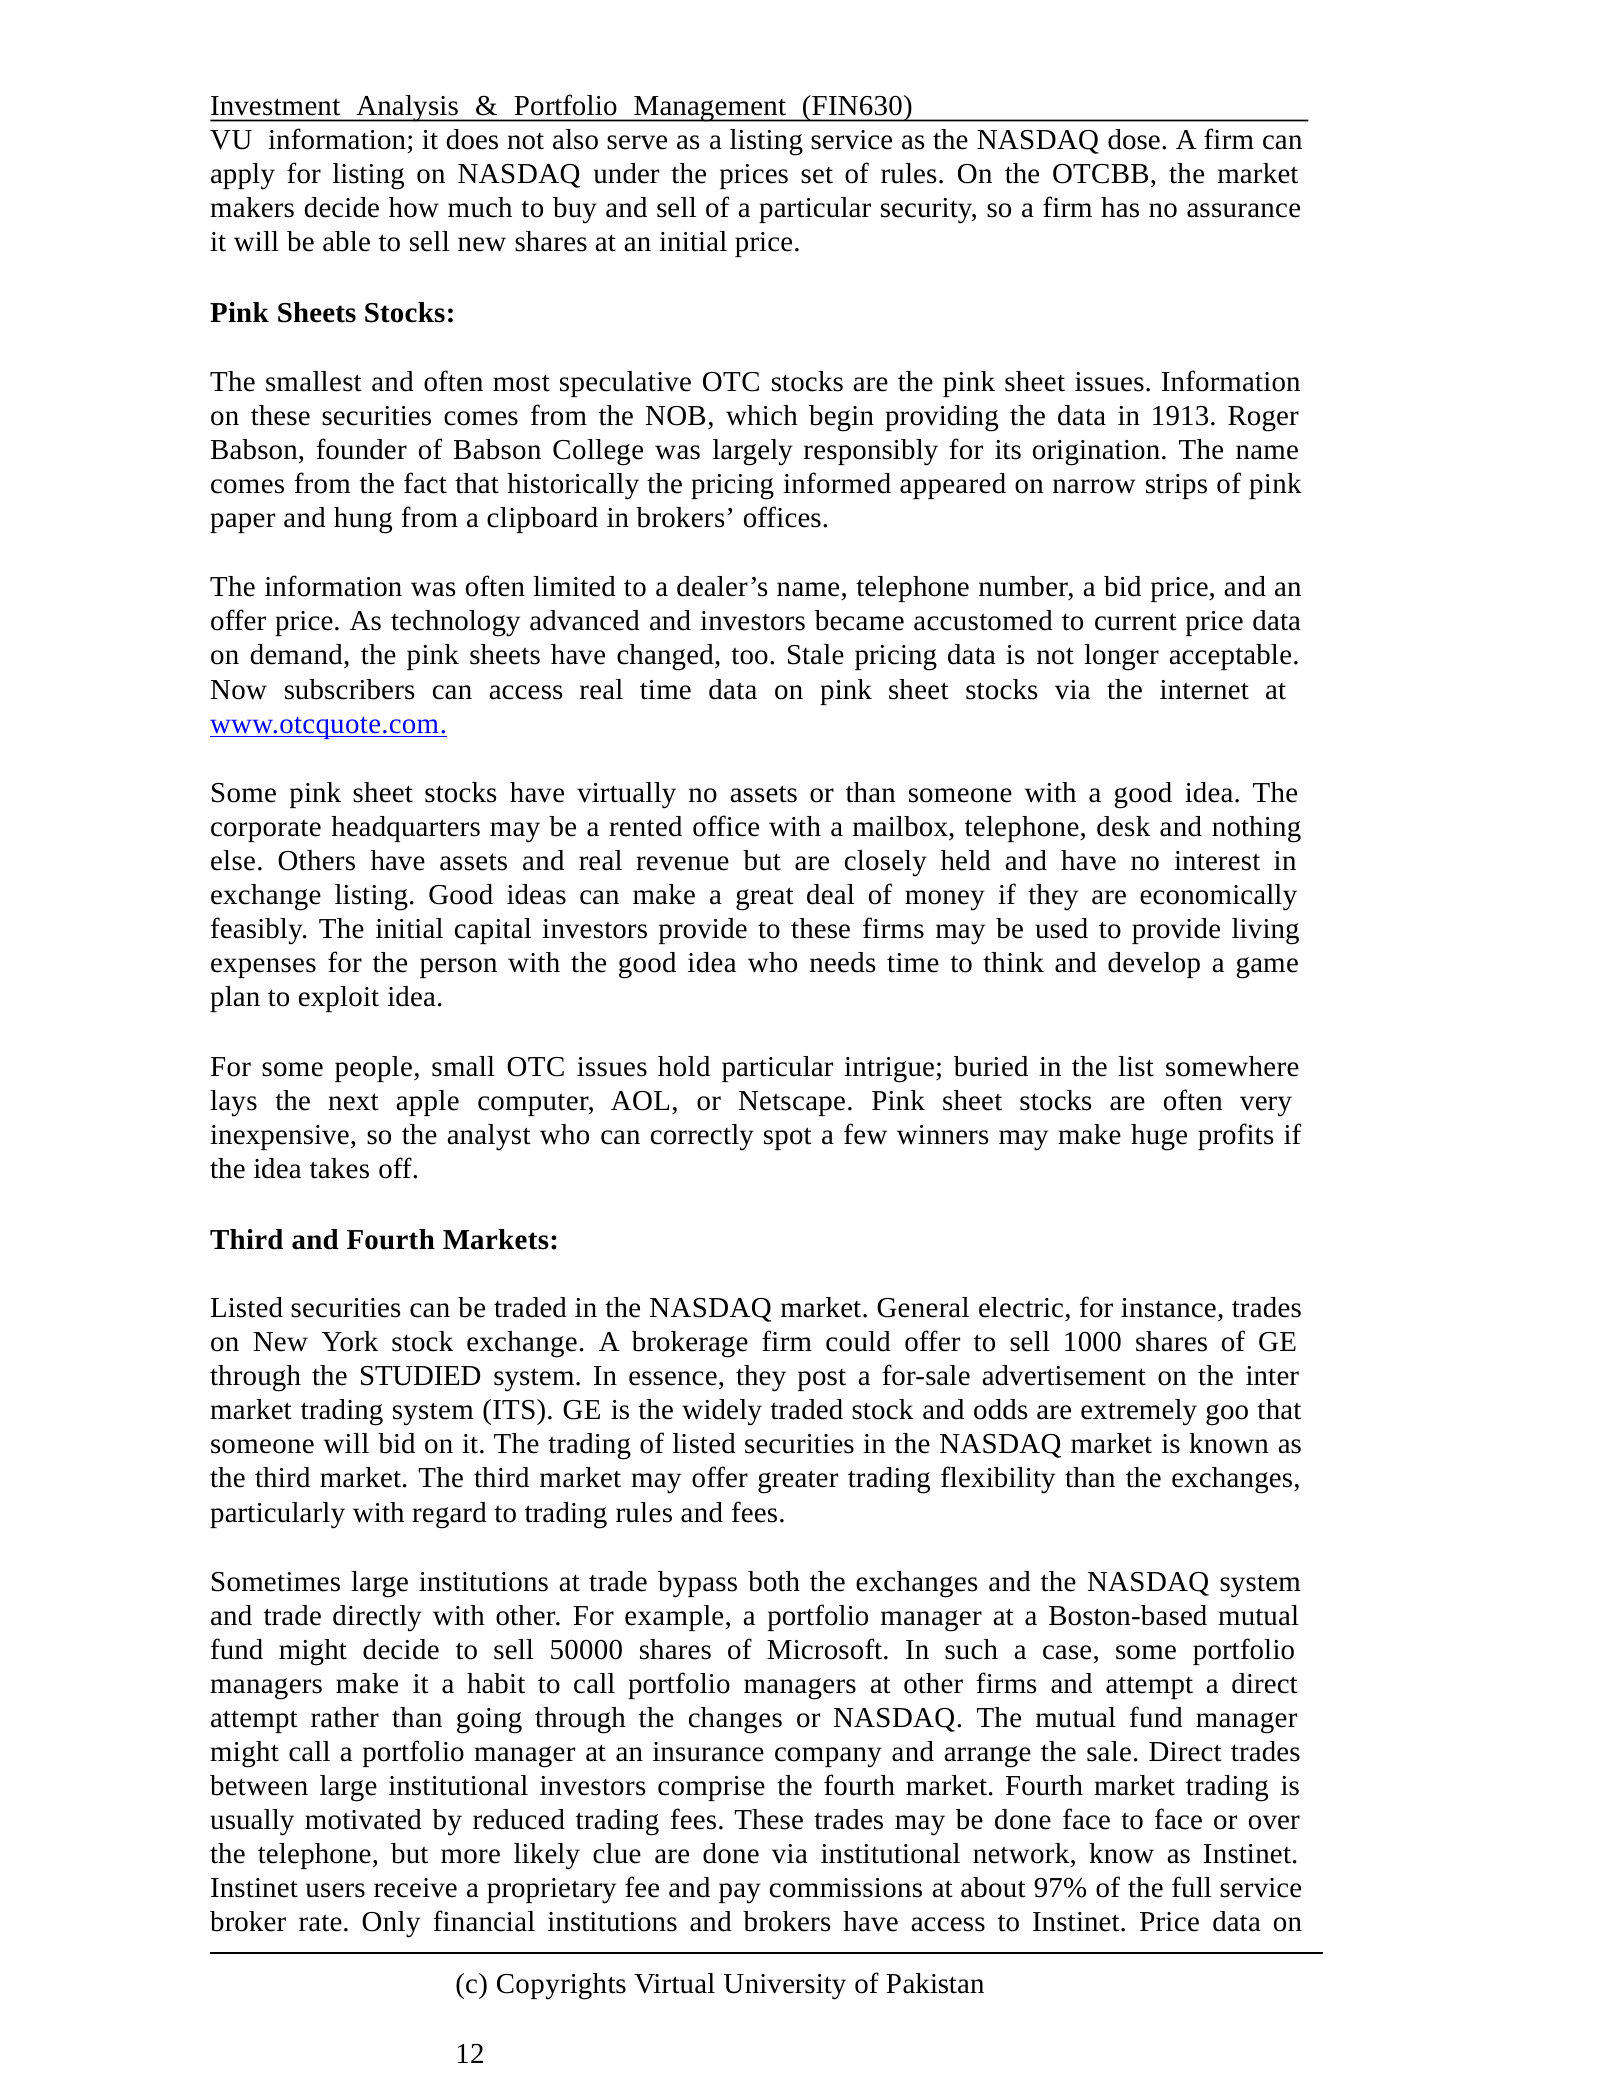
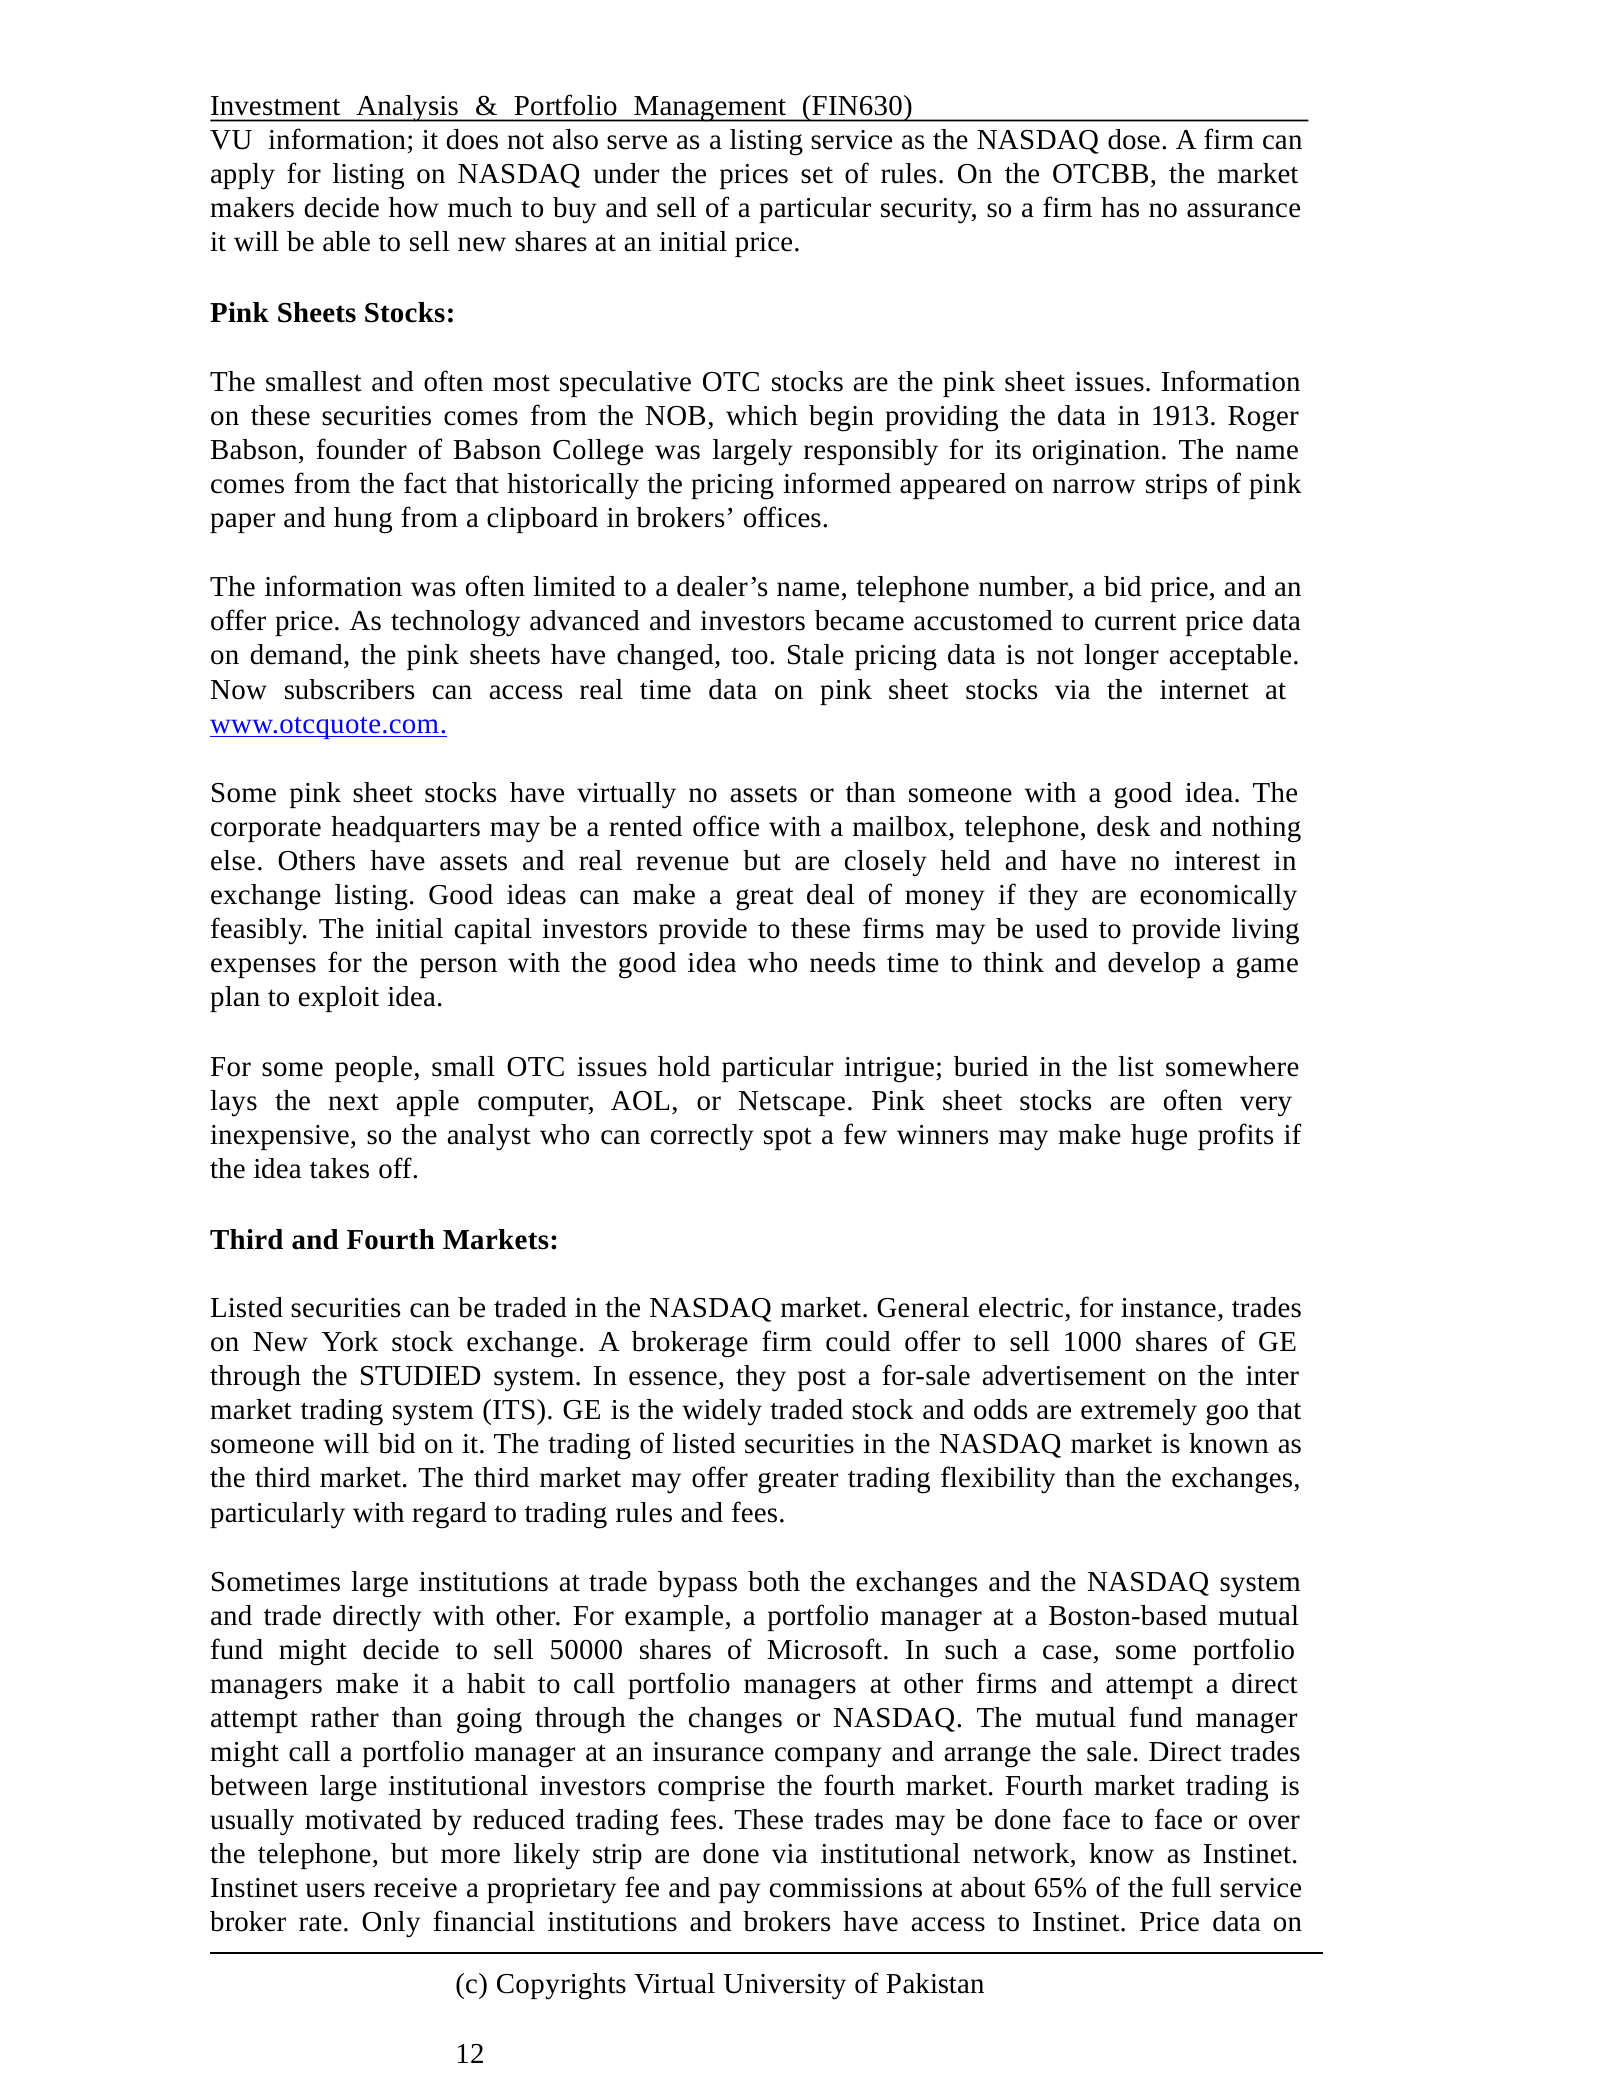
clue: clue -> strip
97%: 97% -> 65%
